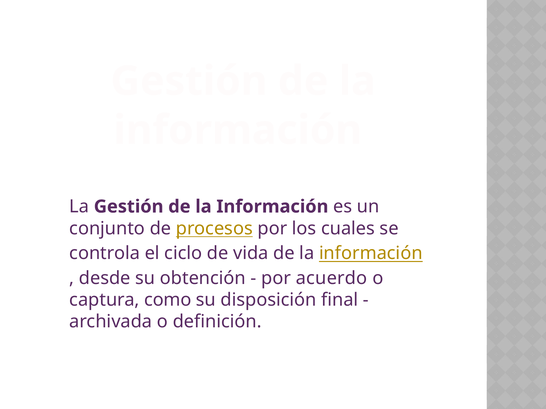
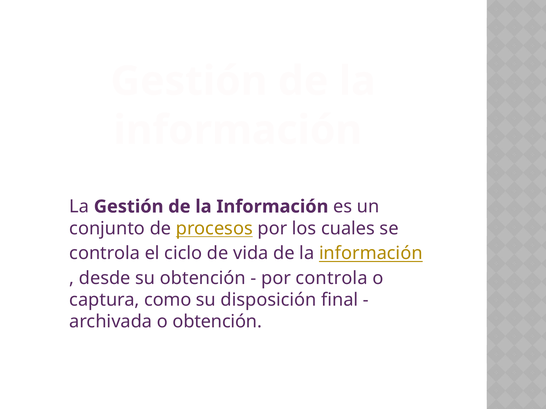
por acuerdo: acuerdo -> controla
o definición: definición -> obtención
